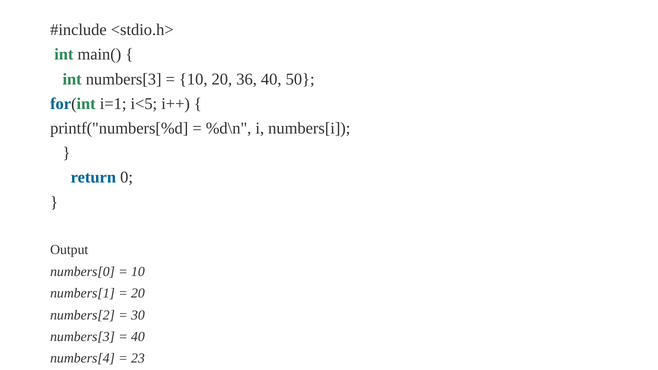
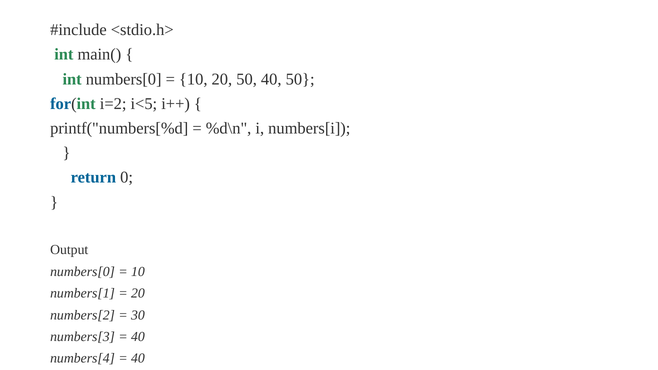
int numbers[3: numbers[3 -> numbers[0
20 36: 36 -> 50
i=1: i=1 -> i=2
23 at (138, 358): 23 -> 40
